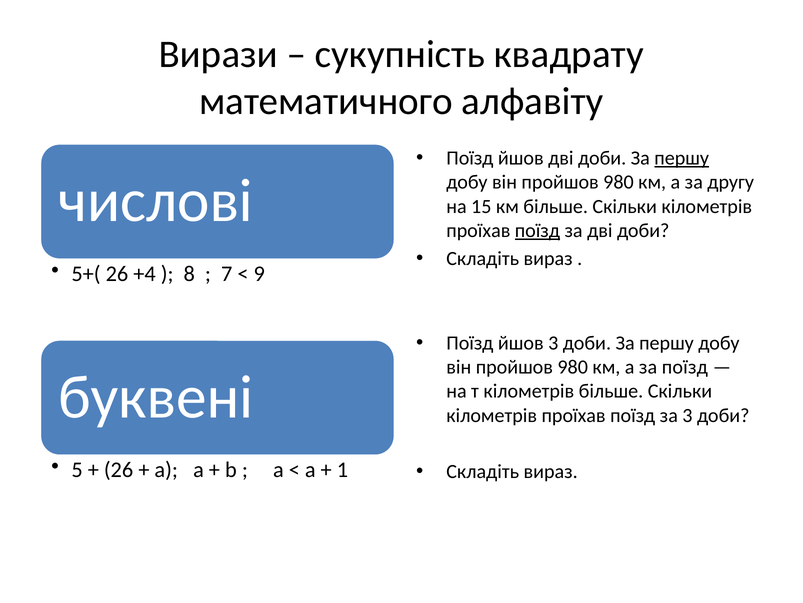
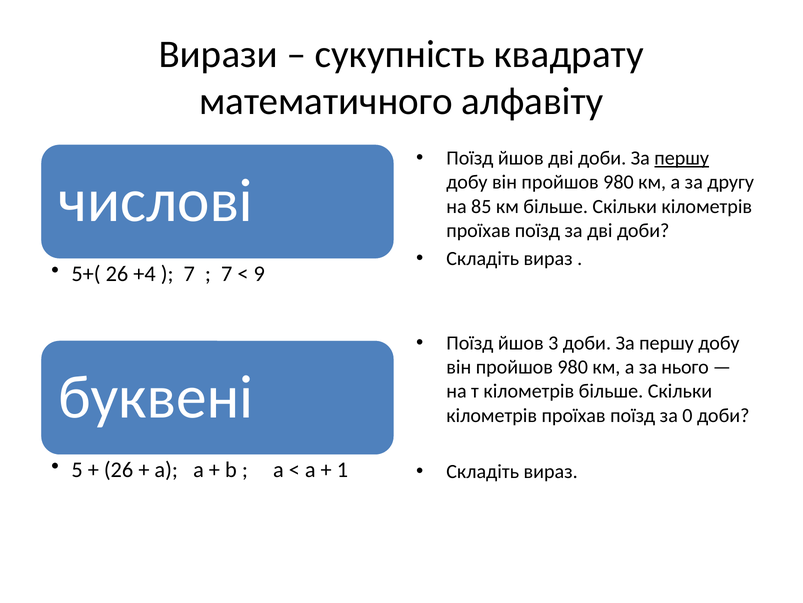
15: 15 -> 85
поїзд at (537, 230) underline: present -> none
8 at (189, 273): 8 -> 7
за поїзд: поїзд -> нього
за 3: 3 -> 0
